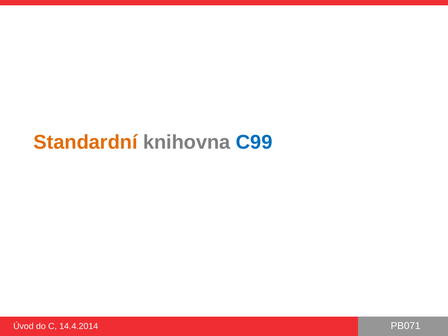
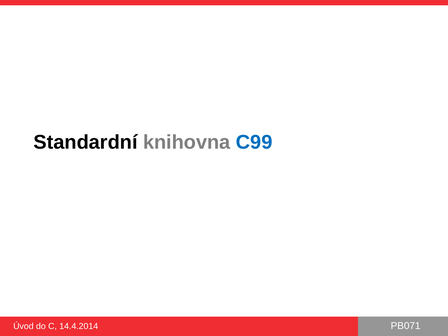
Standardní colour: orange -> black
